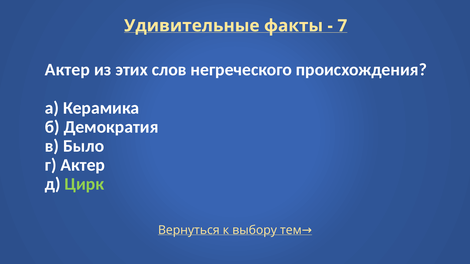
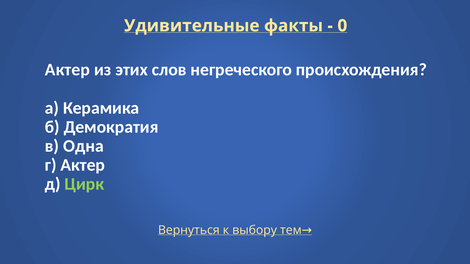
7: 7 -> 0
Было: Было -> Одна
